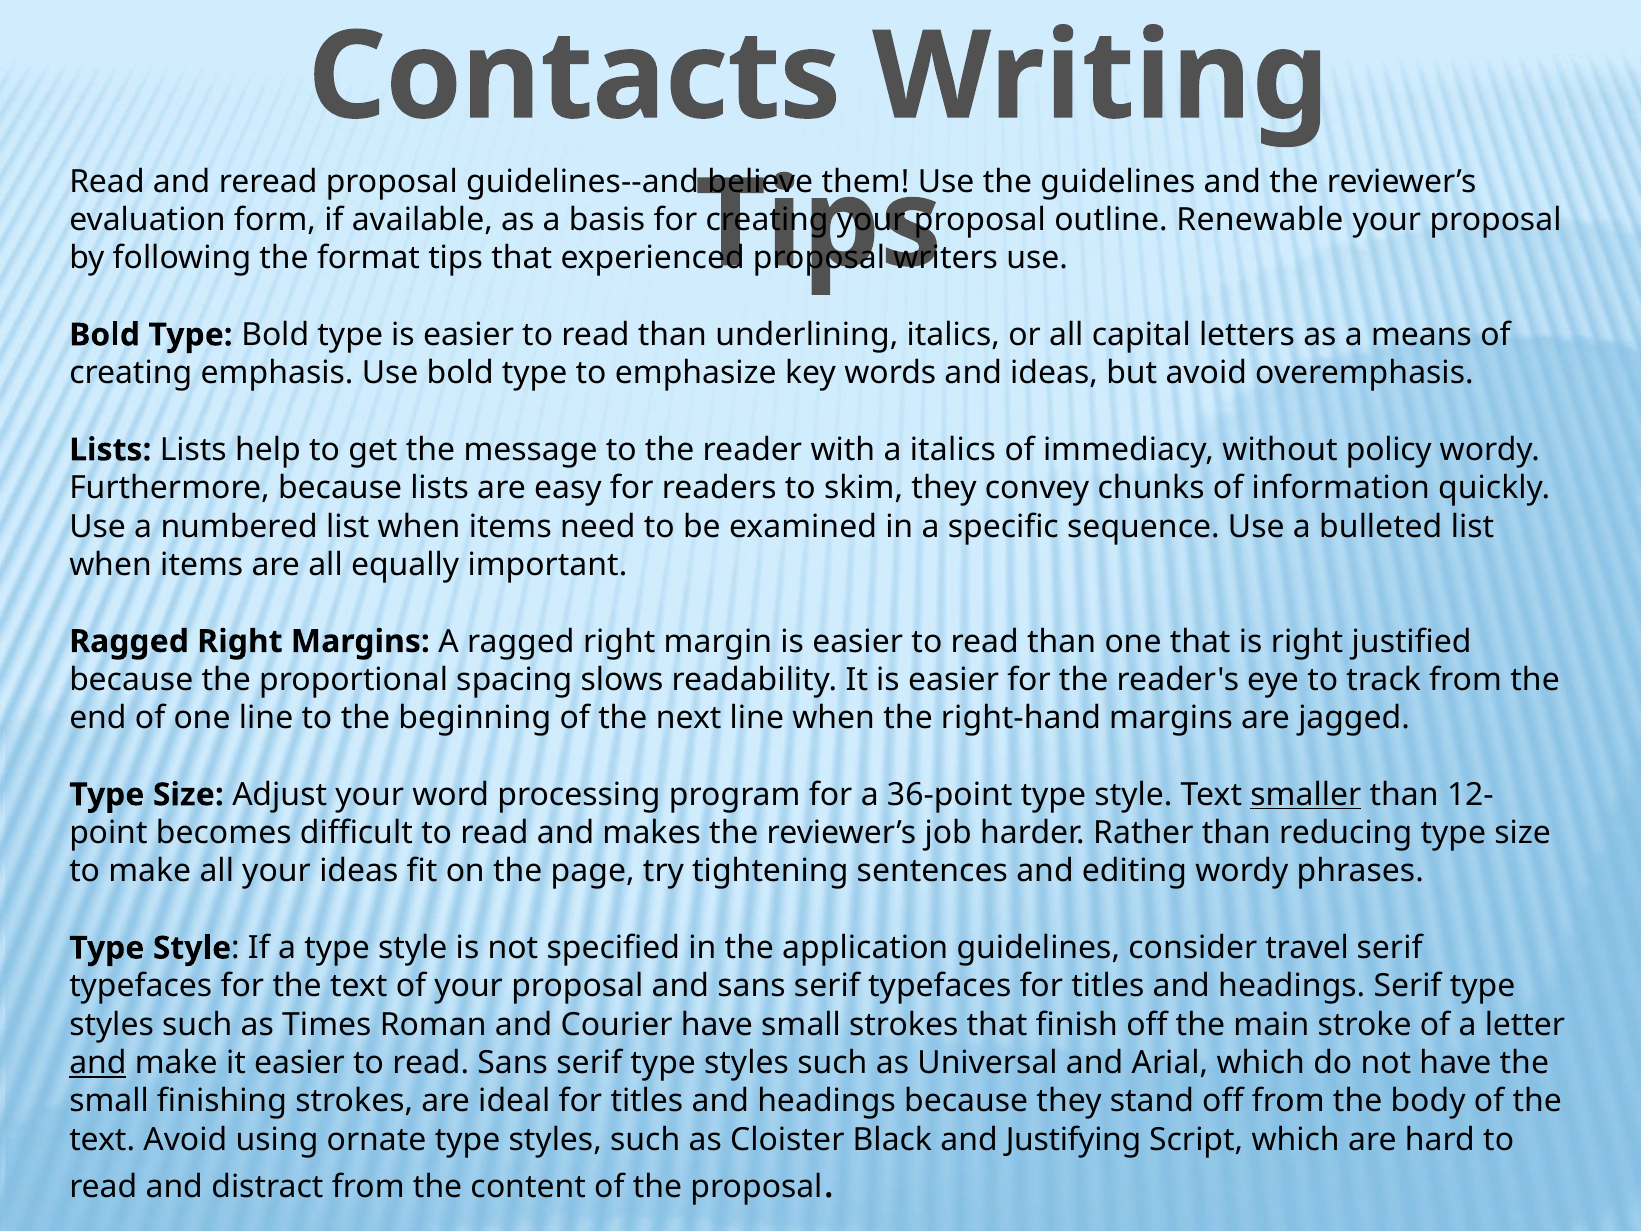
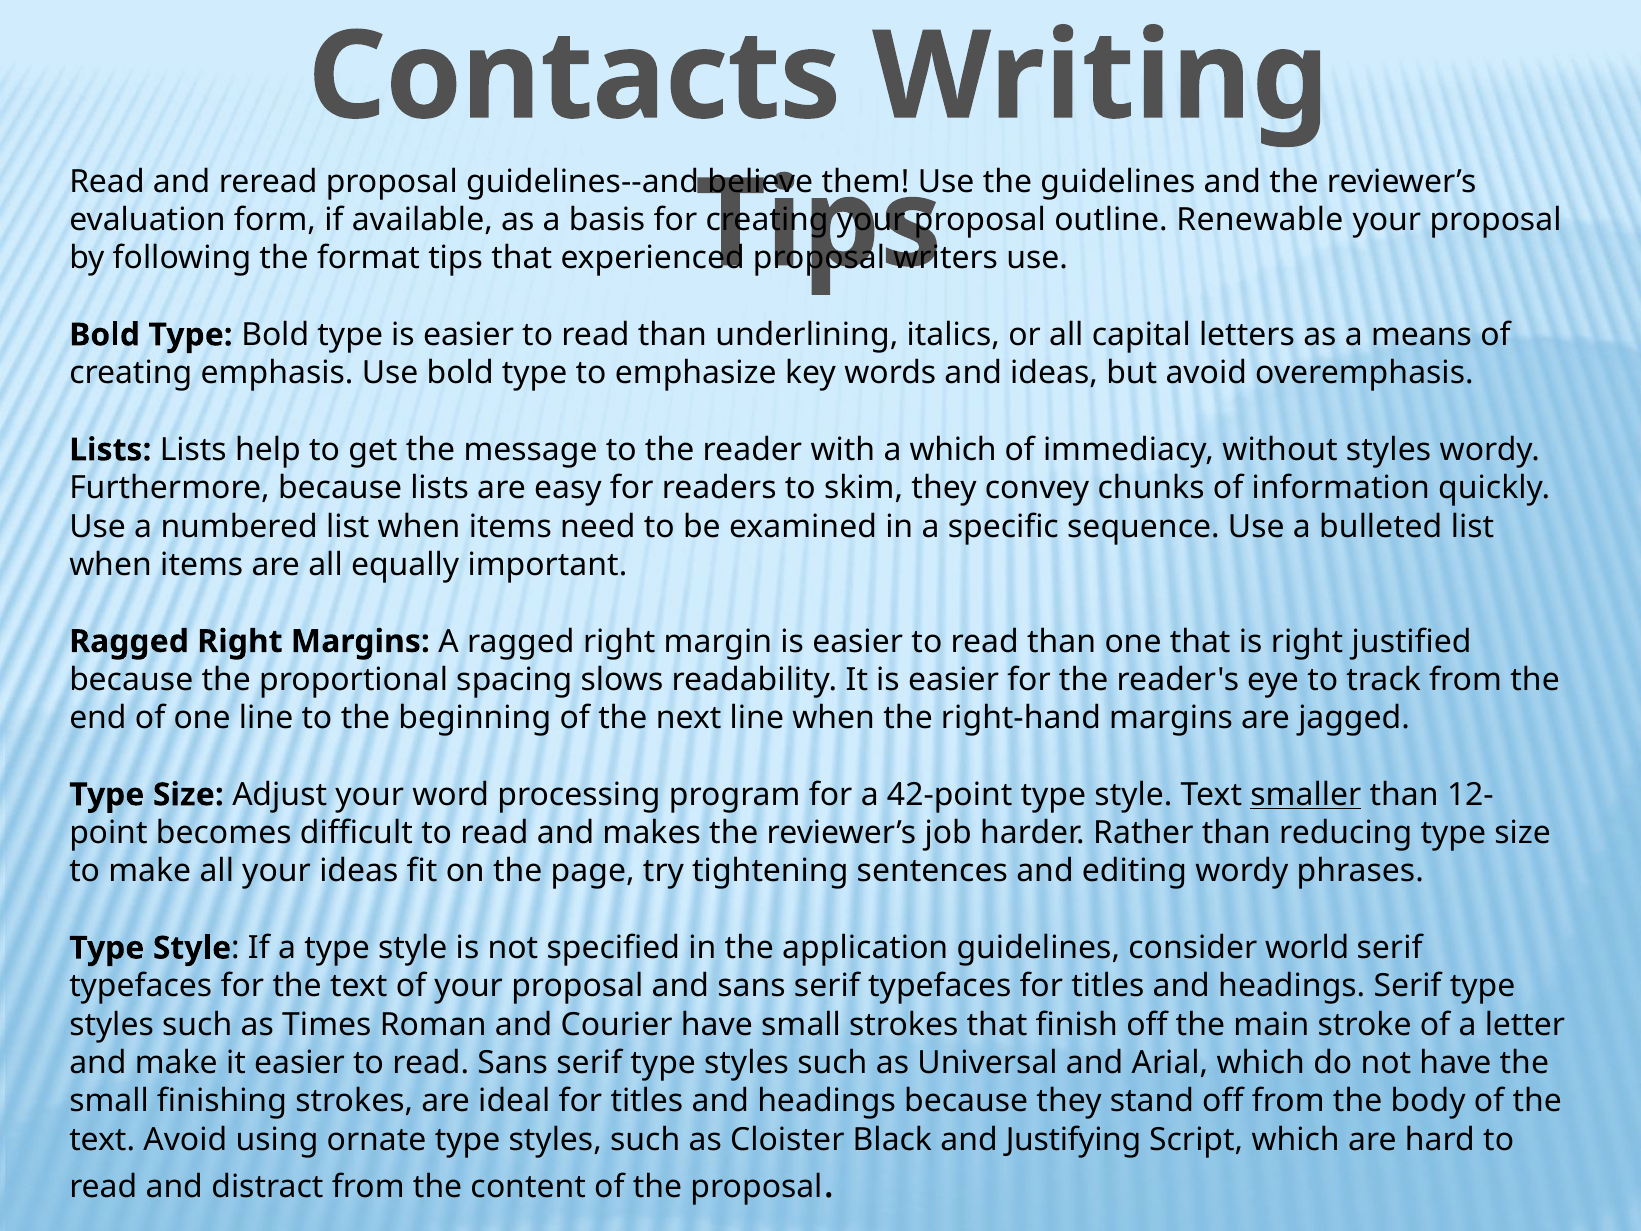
a italics: italics -> which
without policy: policy -> styles
36-point: 36-point -> 42-point
travel: travel -> world
and at (98, 1063) underline: present -> none
